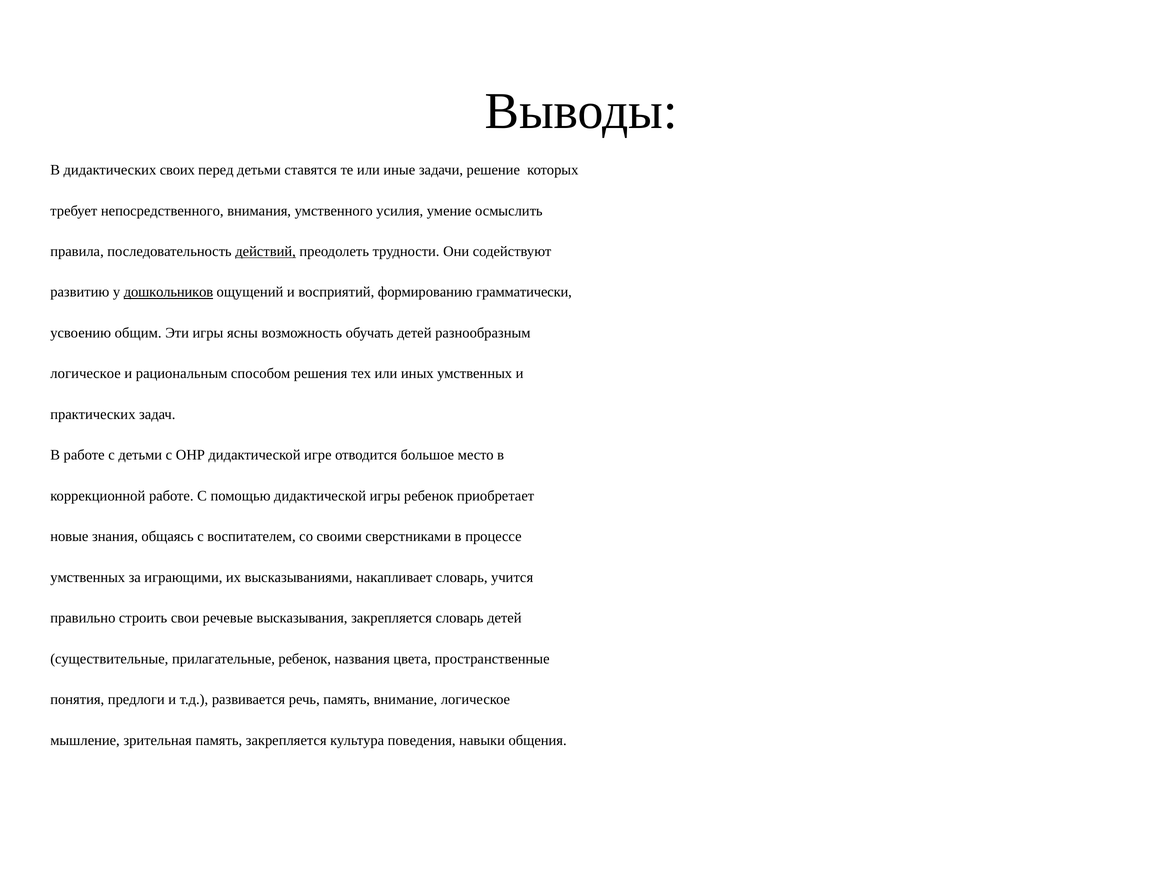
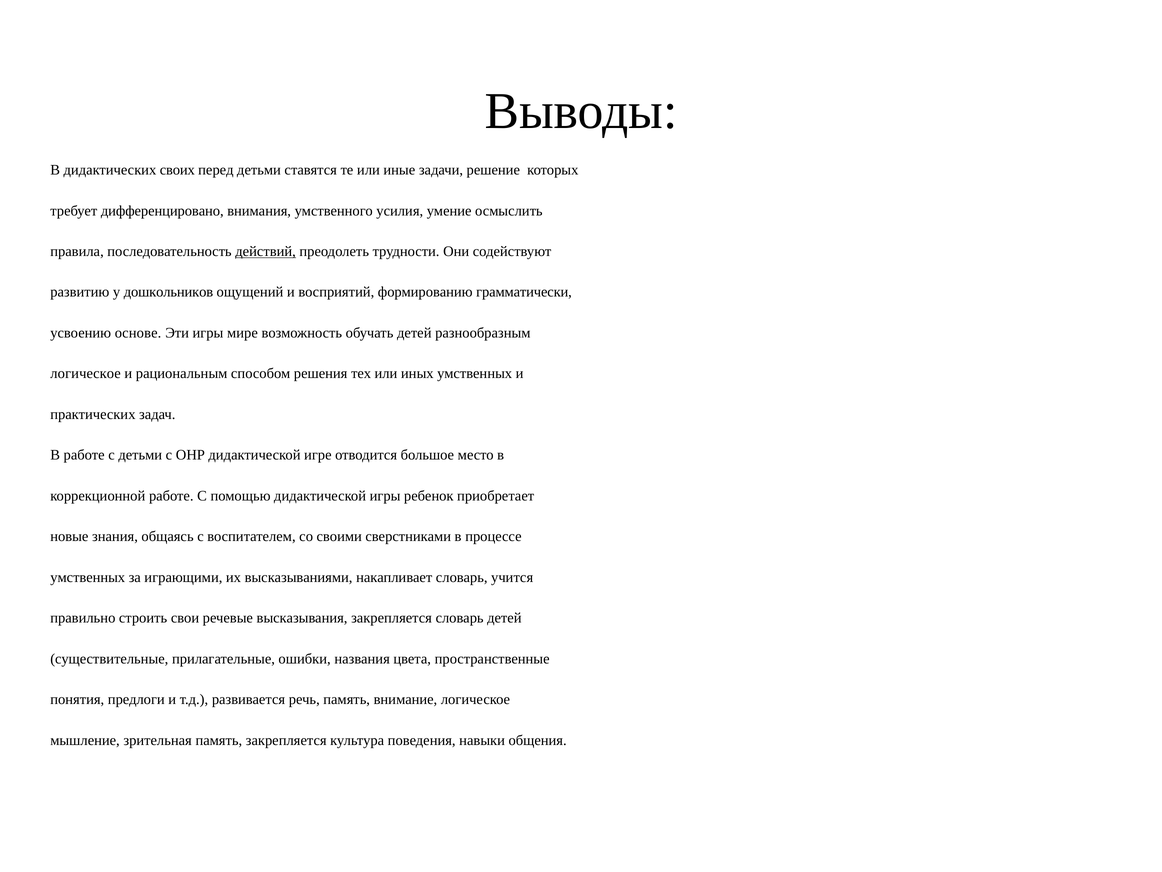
непосредственного: непосредственного -> дифференцировано
дошкольников underline: present -> none
общим: общим -> основе
ясны: ясны -> мире
прилагательные ребенок: ребенок -> ошибки
